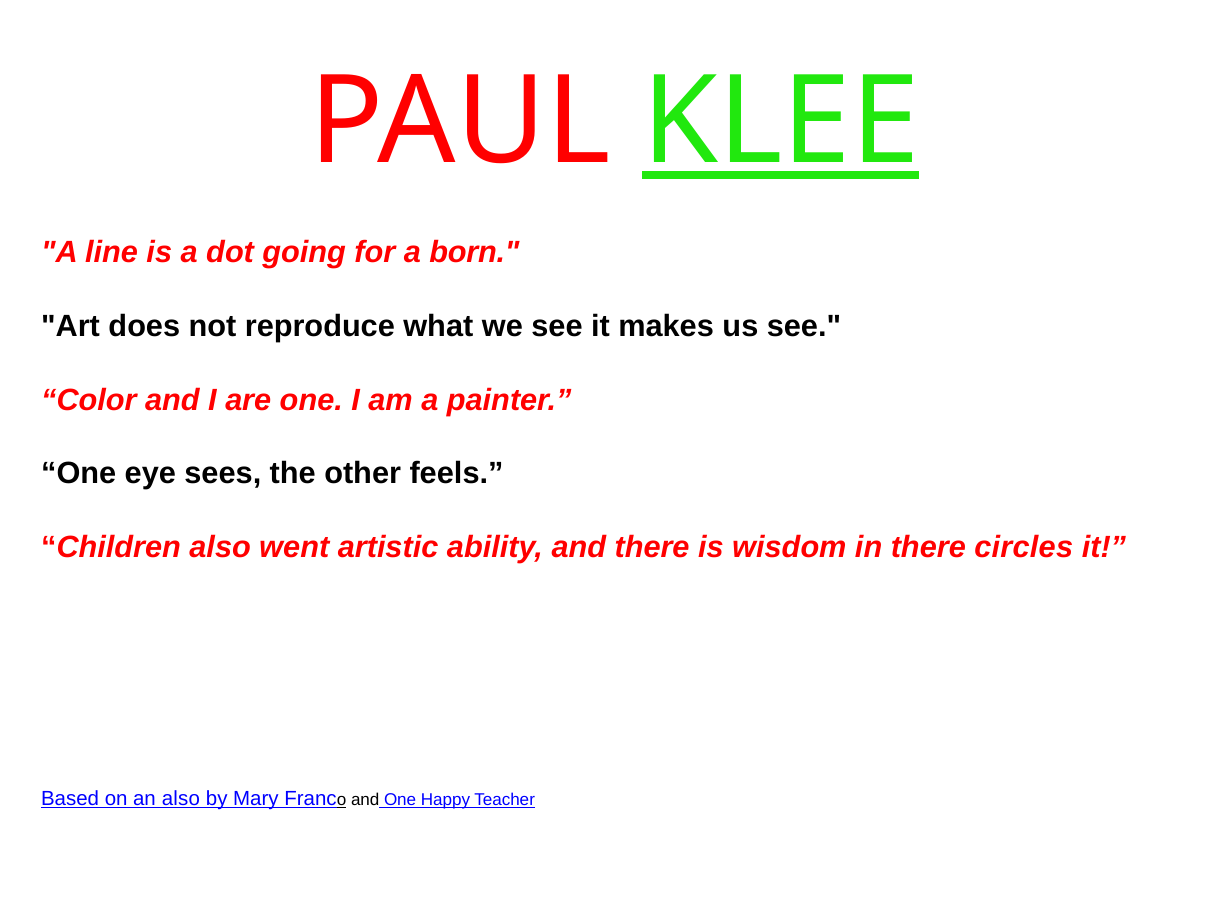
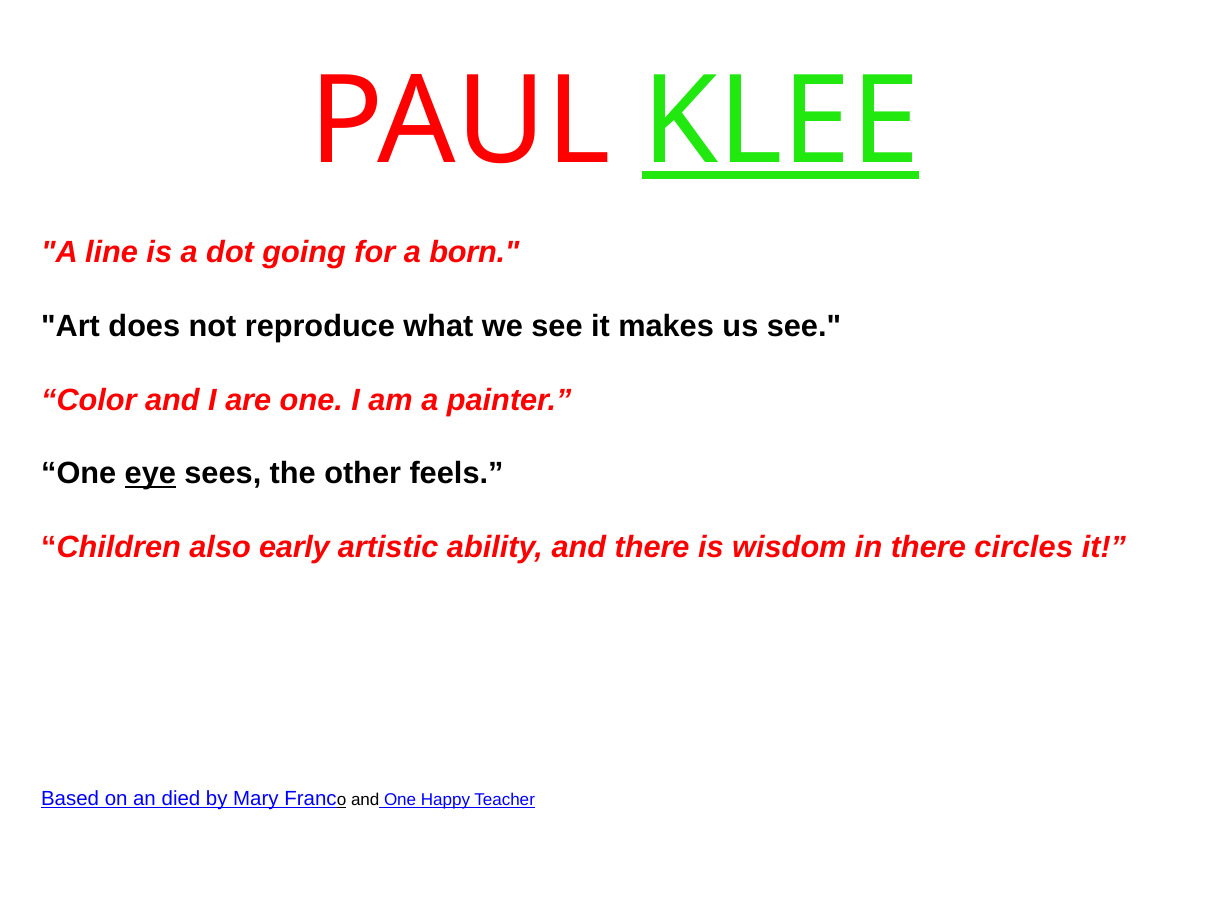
eye underline: none -> present
went: went -> early
an also: also -> died
